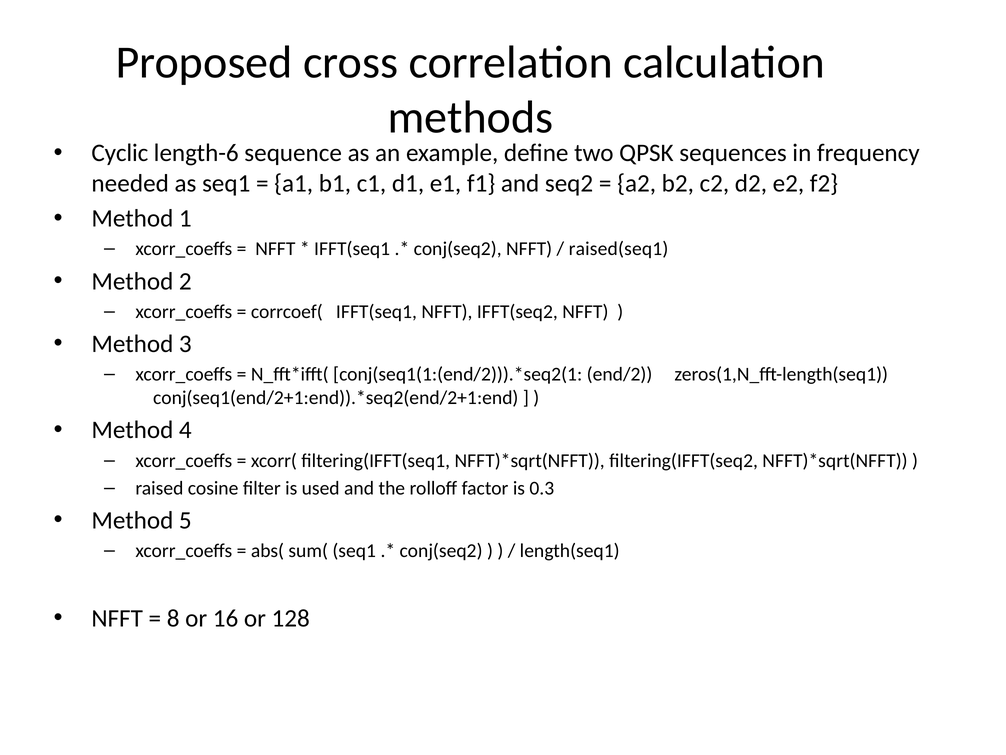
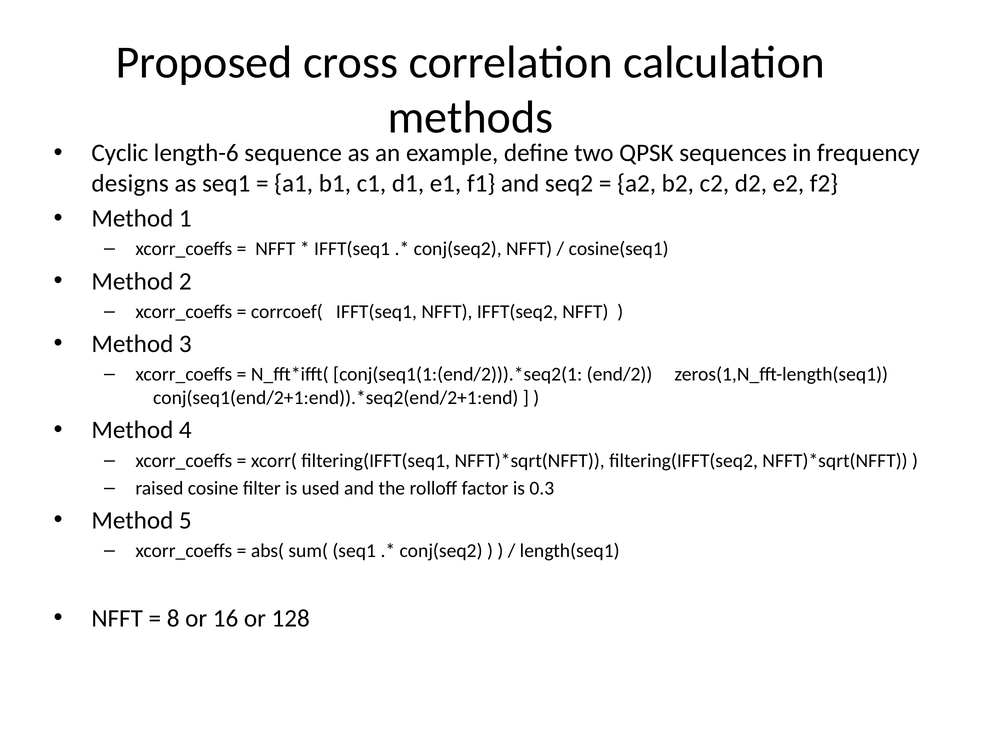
needed: needed -> designs
raised(seq1: raised(seq1 -> cosine(seq1
